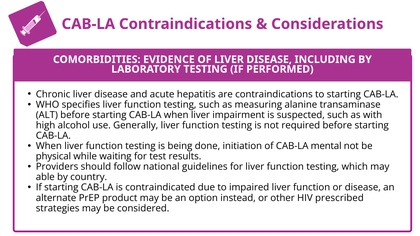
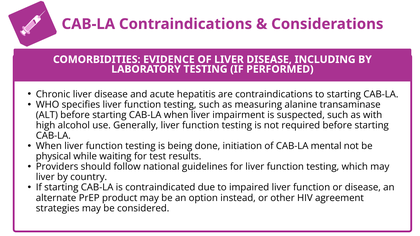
able at (45, 177): able -> liver
prescribed: prescribed -> agreement
